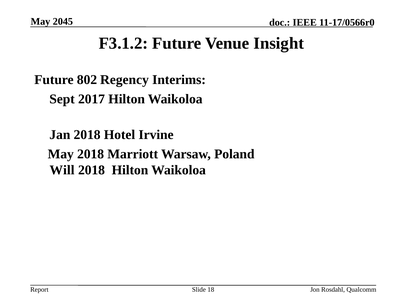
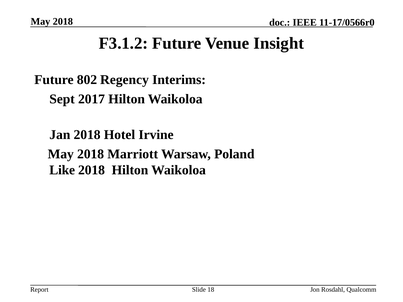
2045 at (63, 21): 2045 -> 2018
Will: Will -> Like
